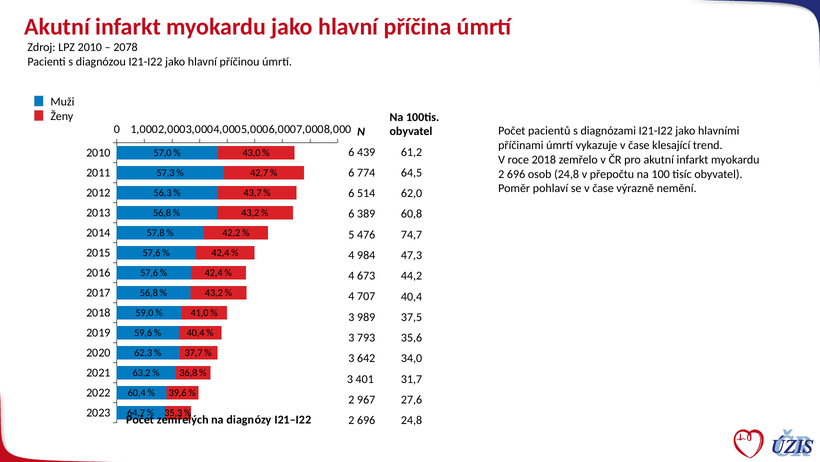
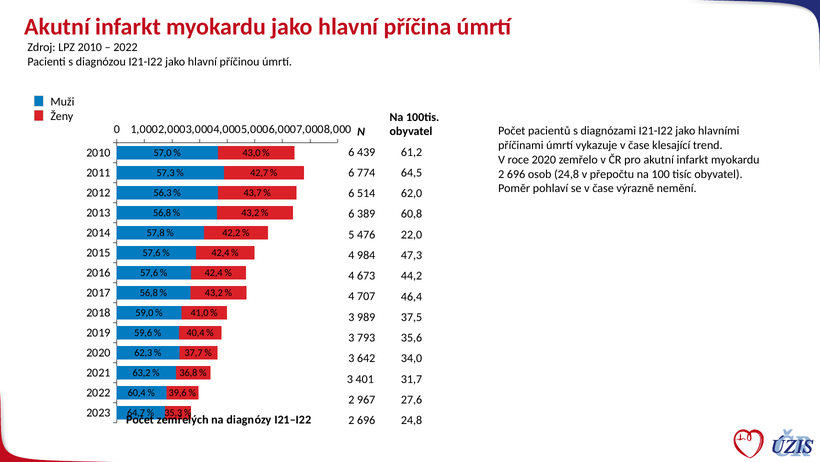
2078 at (126, 47): 2078 -> 2022
roce 2018: 2018 -> 2020
74,7: 74,7 -> 22,0
707 40,4: 40,4 -> 46,4
